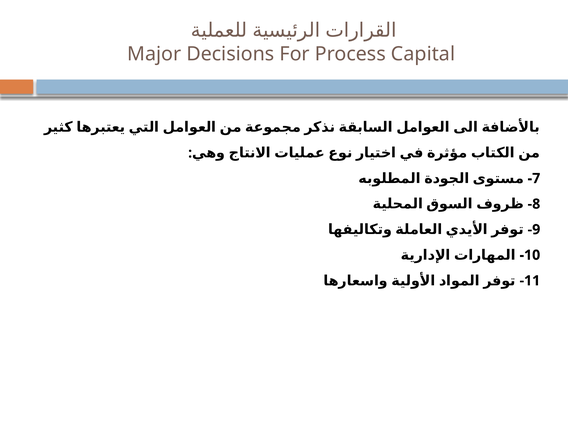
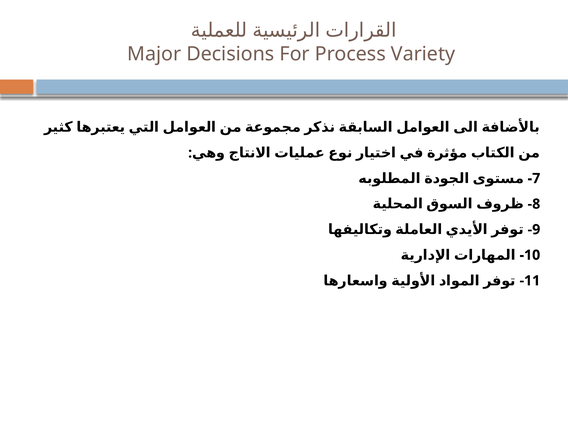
Capital: Capital -> Variety
